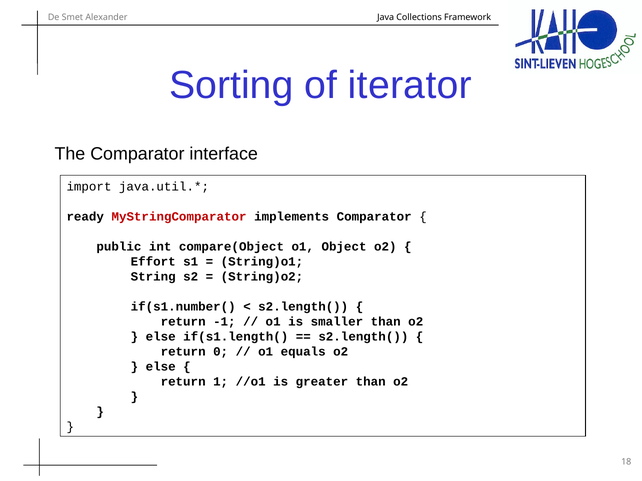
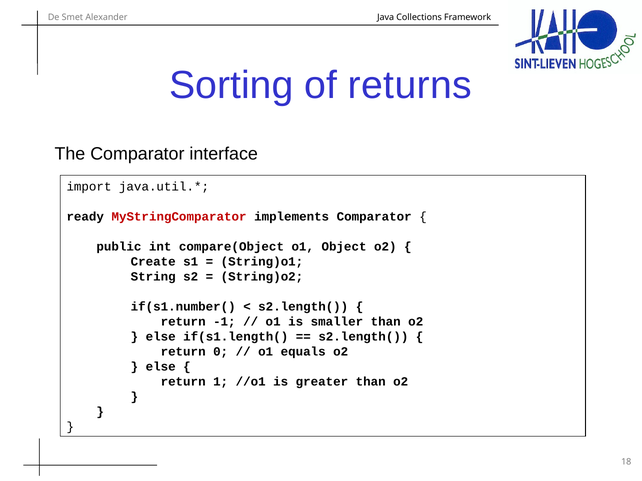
iterator: iterator -> returns
Effort: Effort -> Create
